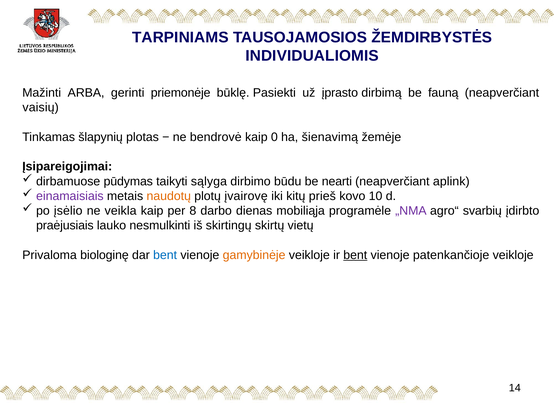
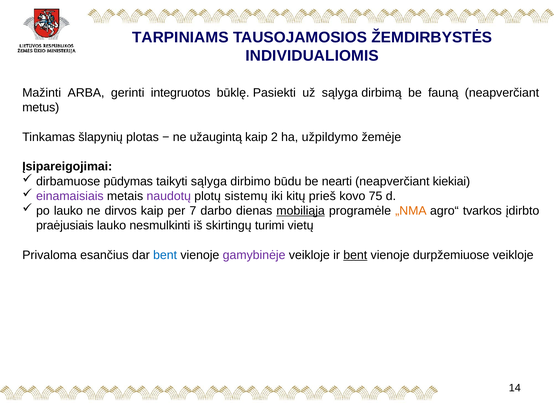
priemonėje: priemonėje -> integruotos
už įprasto: įprasto -> sąlyga
vaisių: vaisių -> metus
bendrovė: bendrovė -> užaugintą
0: 0 -> 2
šienavimą: šienavimą -> užpildymo
aplink: aplink -> kiekiai
naudotų colour: orange -> purple
įvairovę: įvairovę -> sistemų
10: 10 -> 75
po įsėlio: įsėlio -> lauko
veikla: veikla -> dirvos
8: 8 -> 7
mobiliąja underline: none -> present
„NMA colour: purple -> orange
svarbių: svarbių -> tvarkos
skirtų: skirtų -> turimi
biologinę: biologinę -> esančius
gamybinėje colour: orange -> purple
patenkančioje: patenkančioje -> durpžemiuose
